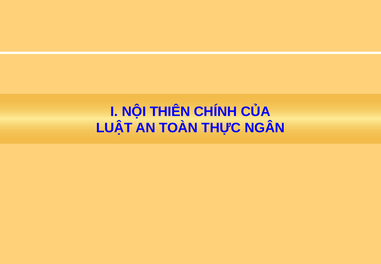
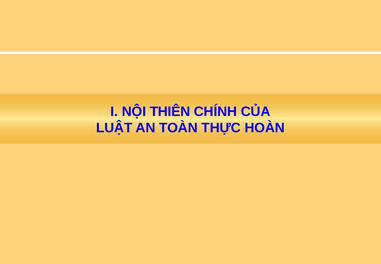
NGÂN: NGÂN -> HOÀN
